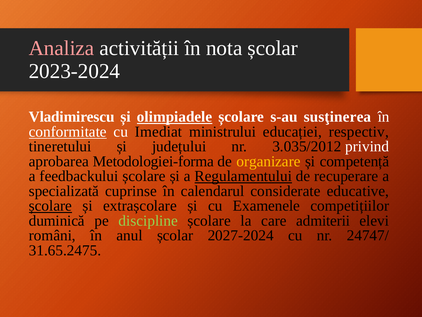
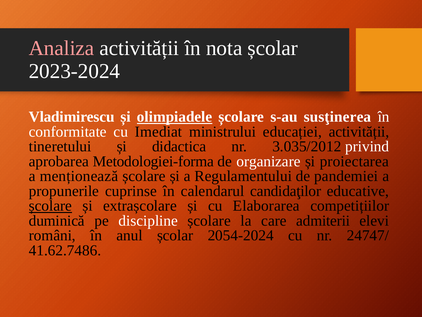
conformitate underline: present -> none
educației respectiv: respectiv -> activității
județului: județului -> didactica
organizare colour: yellow -> white
competență: competență -> proiectarea
feedbackului: feedbackului -> menționează
Regulamentului underline: present -> none
recuperare: recuperare -> pandemiei
specializată: specializată -> propunerile
considerate: considerate -> candidaţilor
Examenele: Examenele -> Elaborarea
discipline colour: light green -> white
2027-2024: 2027-2024 -> 2054-2024
31.65.2475: 31.65.2475 -> 41.62.7486
